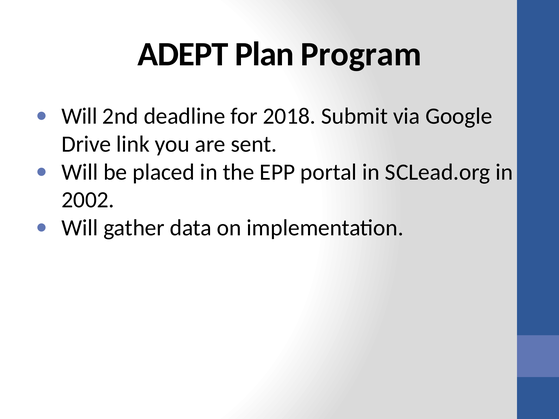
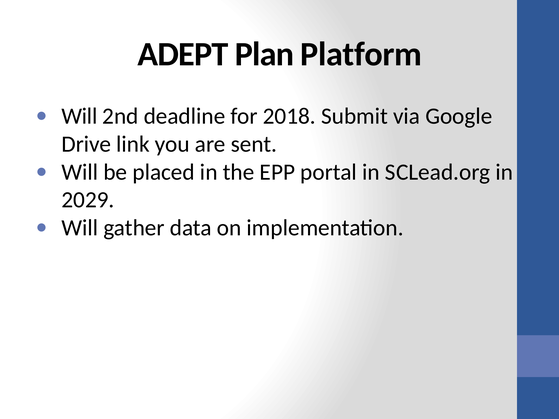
Program: Program -> Platform
2002: 2002 -> 2029
